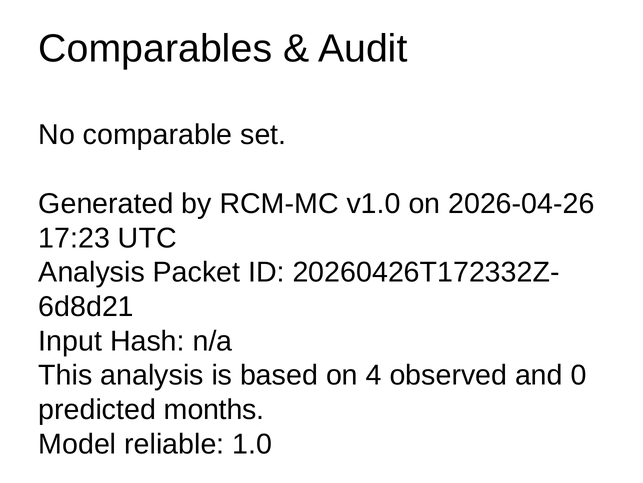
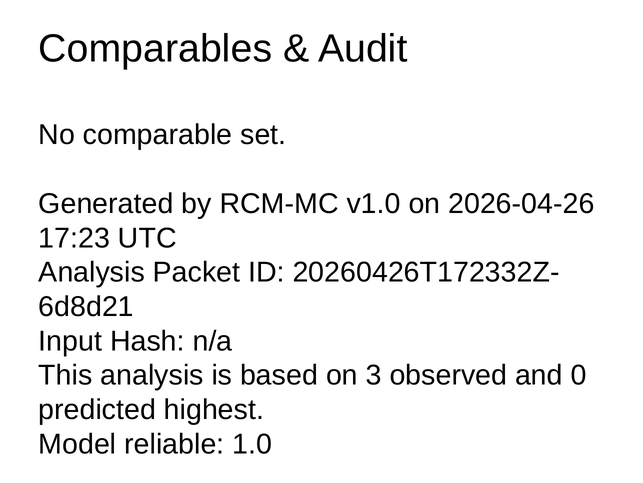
4: 4 -> 3
months: months -> highest
